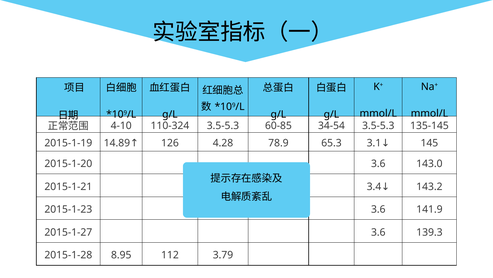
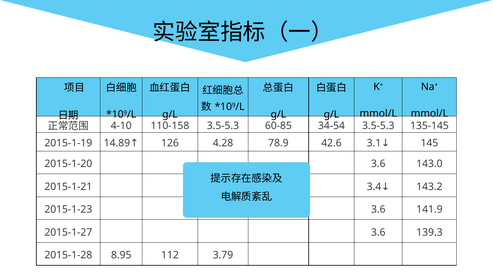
110-324: 110-324 -> 110-158
65.3: 65.3 -> 42.6
